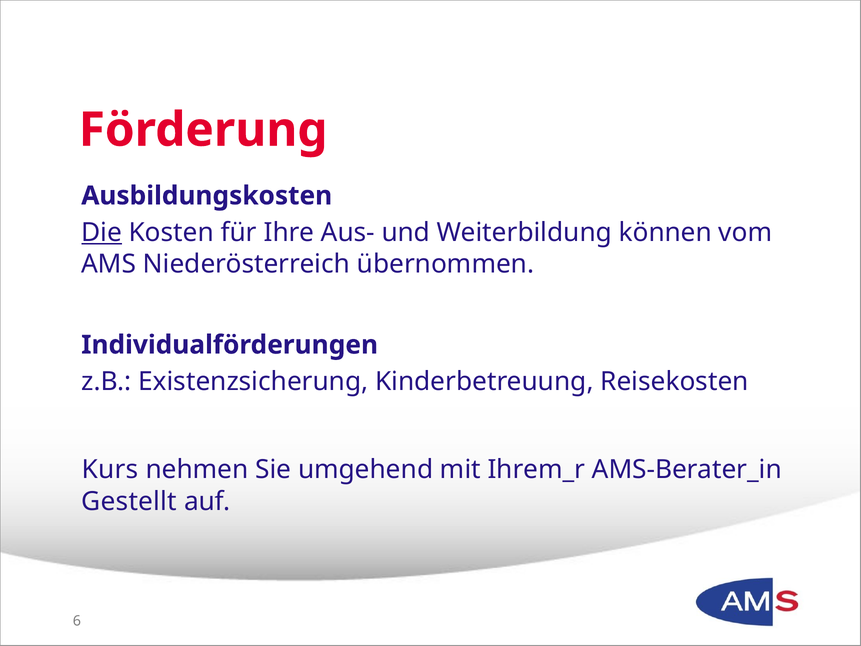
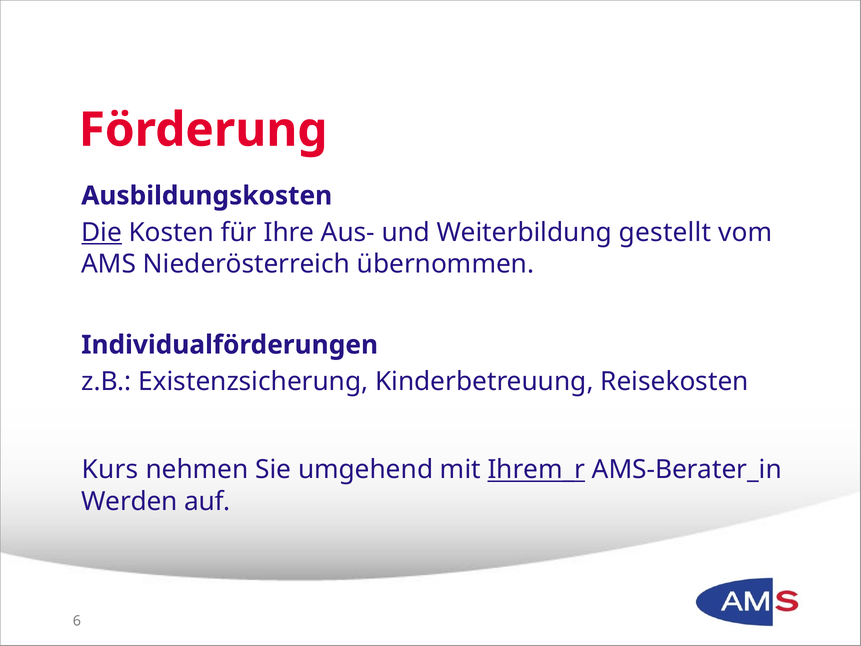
können: können -> gestellt
Ihrem_r underline: none -> present
Gestellt: Gestellt -> Werden
